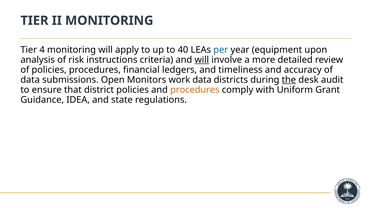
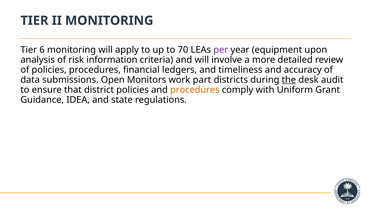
4: 4 -> 6
40: 40 -> 70
per colour: blue -> purple
instructions: instructions -> information
will at (202, 60) underline: present -> none
work data: data -> part
